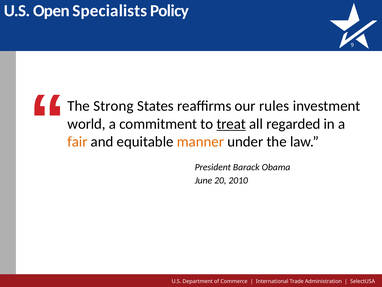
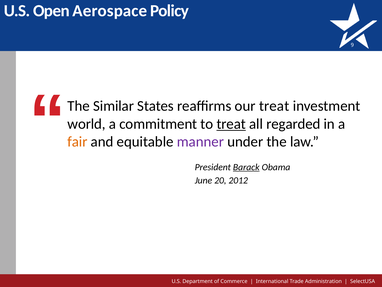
Specialists: Specialists -> Aerospace
Strong: Strong -> Similar
our rules: rules -> treat
manner colour: orange -> purple
Barack underline: none -> present
2010: 2010 -> 2012
